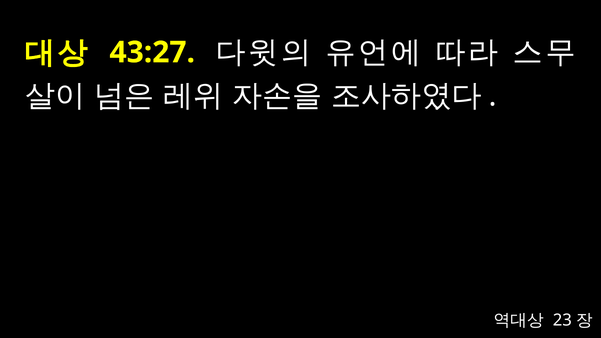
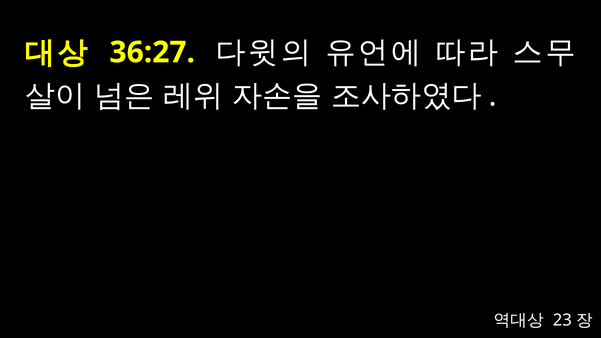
43:27: 43:27 -> 36:27
